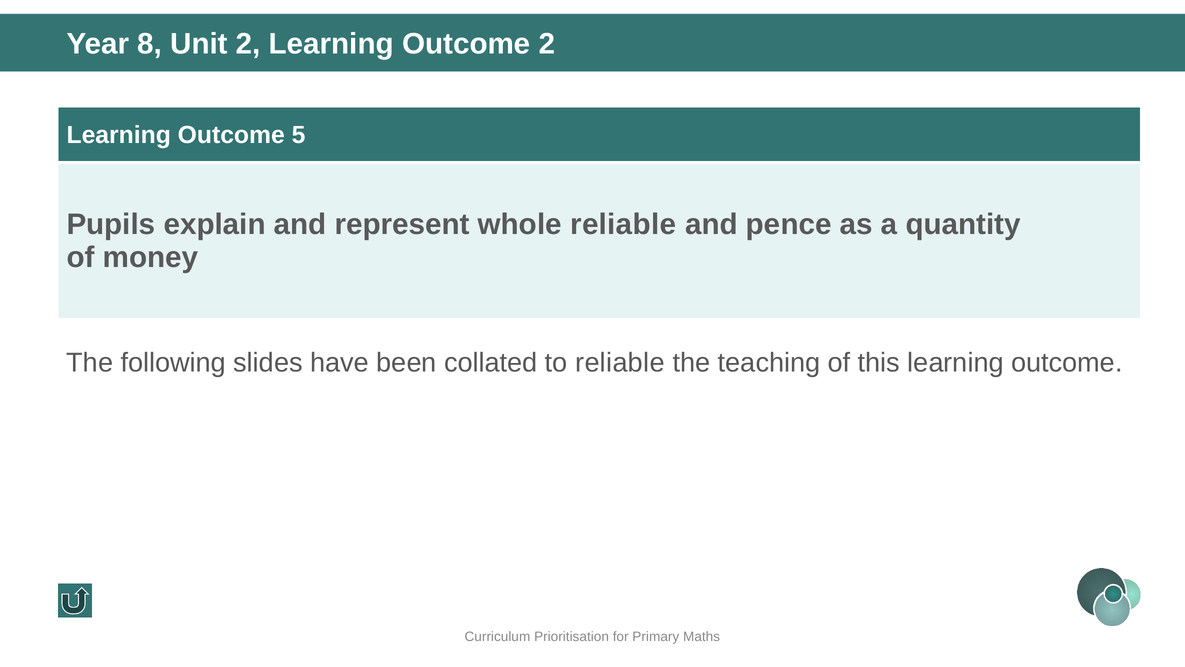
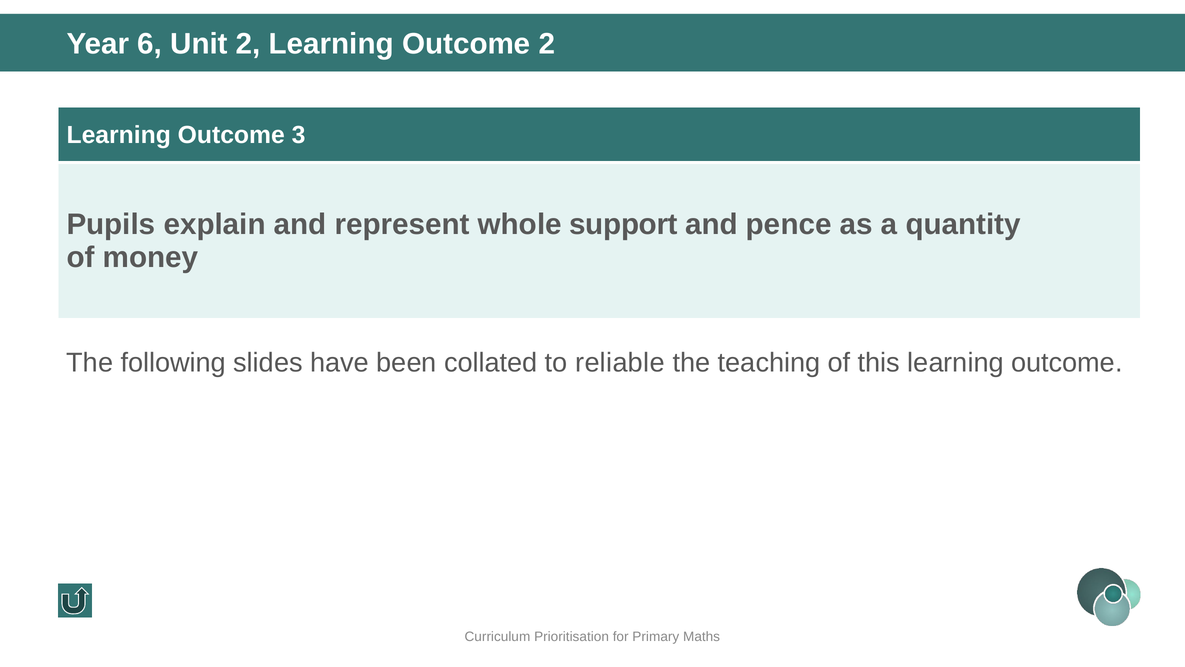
8: 8 -> 6
5: 5 -> 3
whole reliable: reliable -> support
